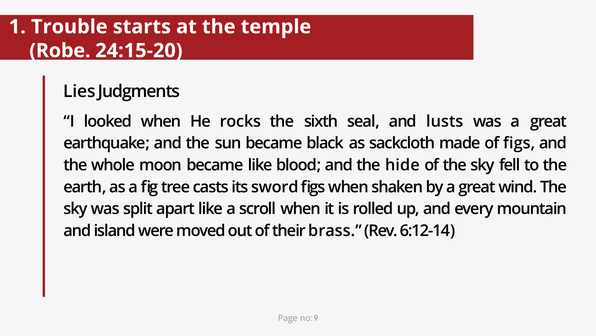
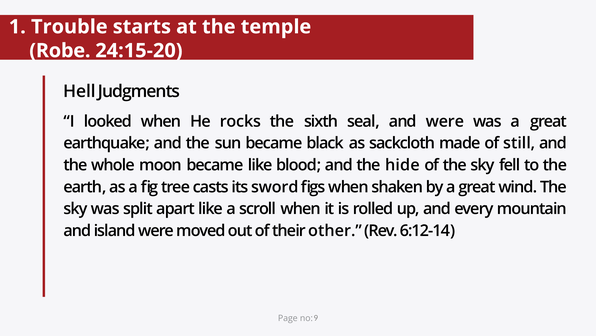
Lies: Lies -> Hell
and lusts: lusts -> were
of figs: figs -> still
brass: brass -> other
